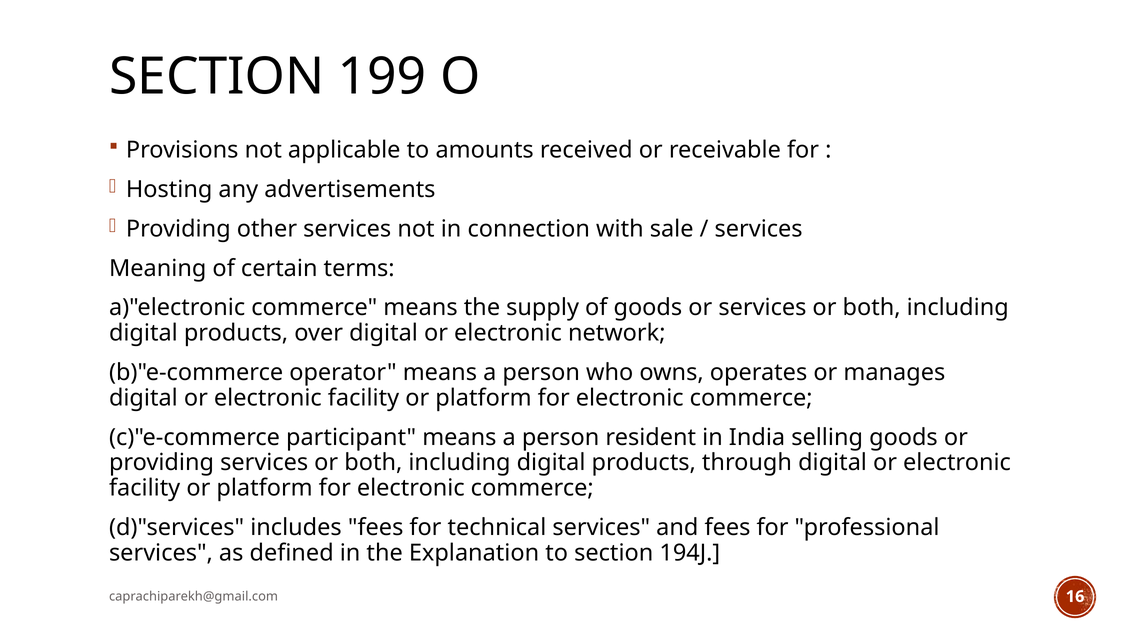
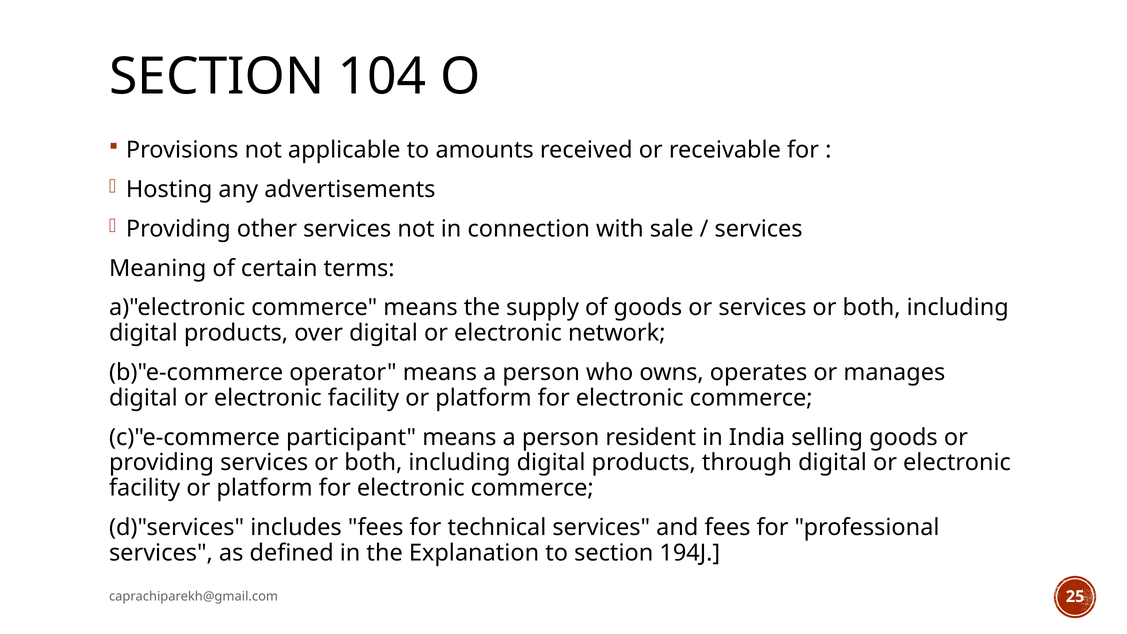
199: 199 -> 104
16: 16 -> 25
